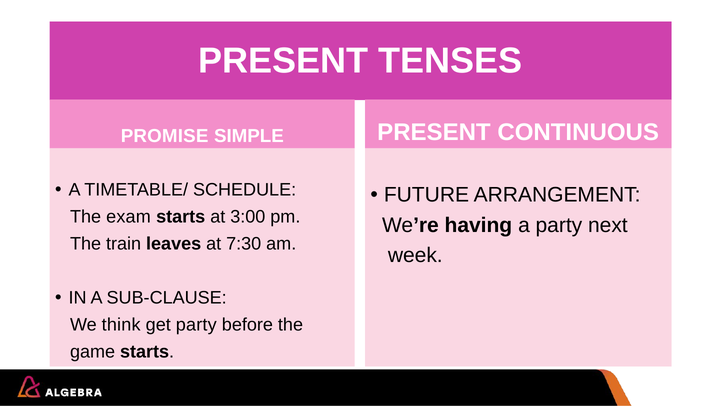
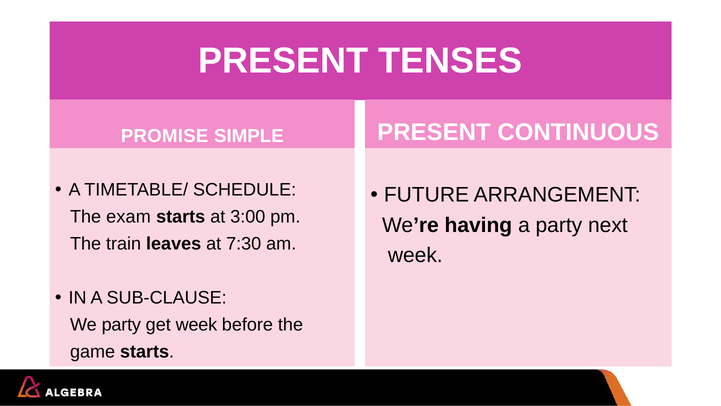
We think: think -> party
get party: party -> week
